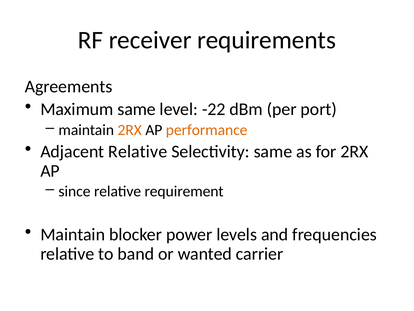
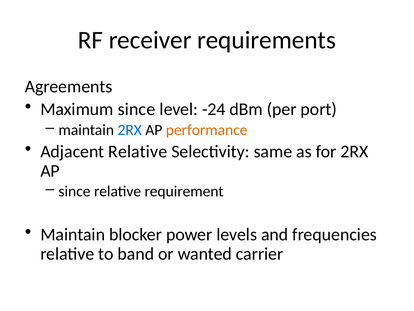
Maximum same: same -> since
-22: -22 -> -24
2RX at (130, 130) colour: orange -> blue
